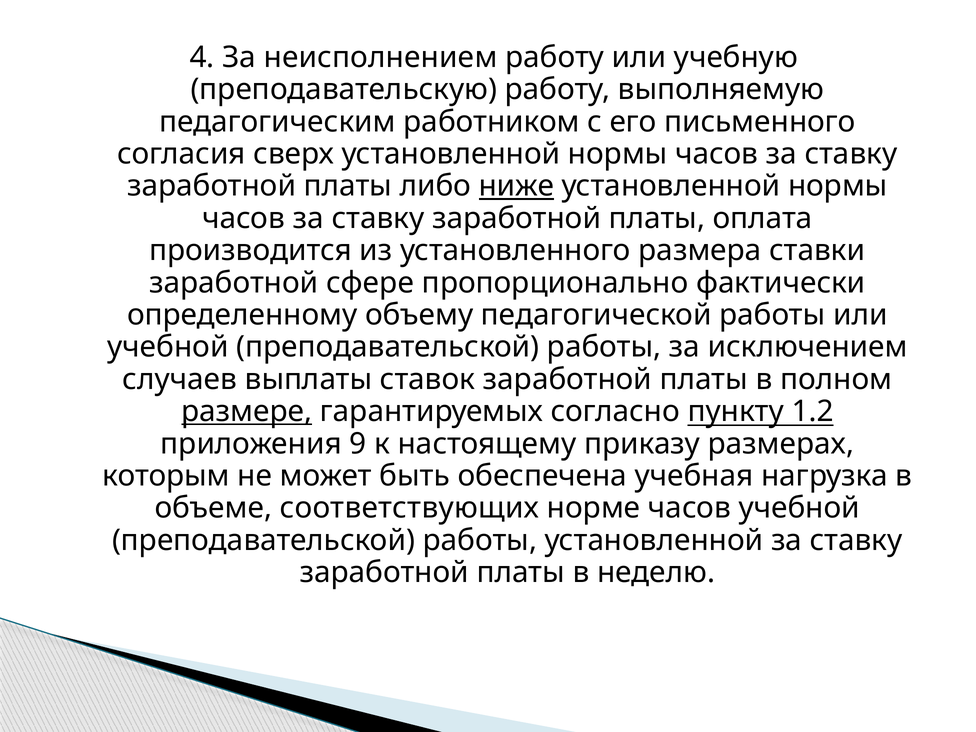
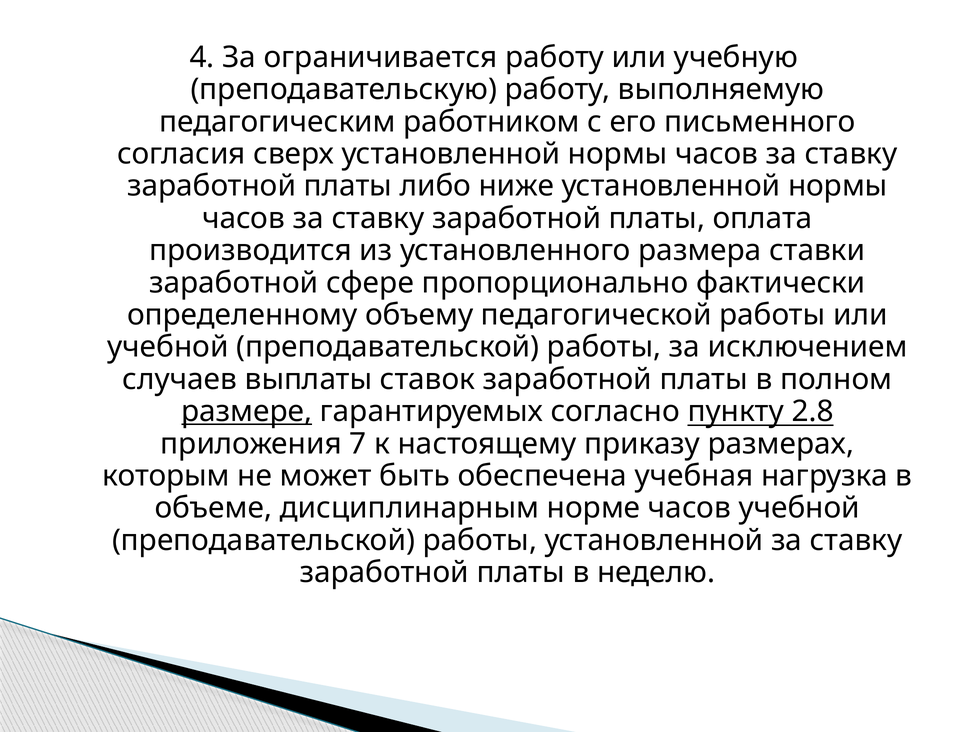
неисполнением: неисполнением -> ограничивается
ниже underline: present -> none
1.2: 1.2 -> 2.8
9: 9 -> 7
соответствующих: соответствующих -> дисциплинарным
